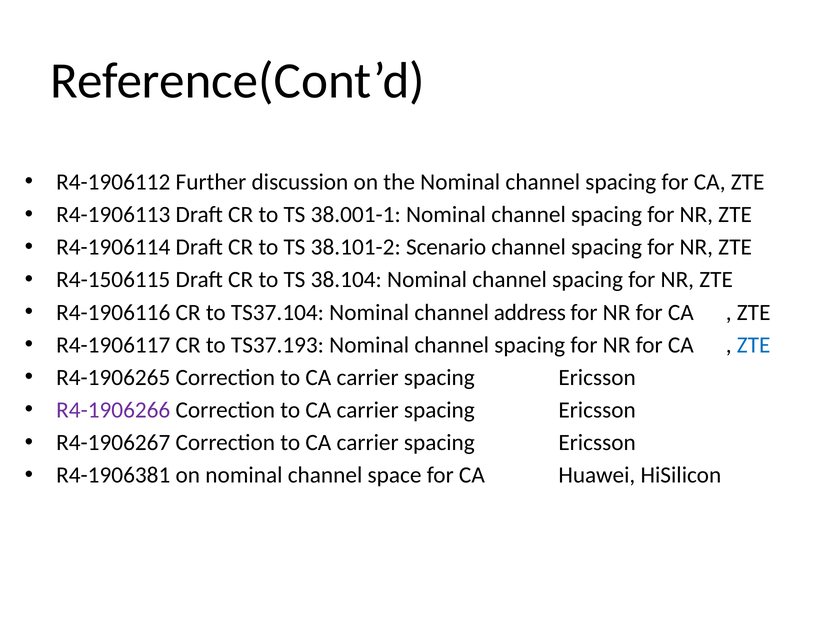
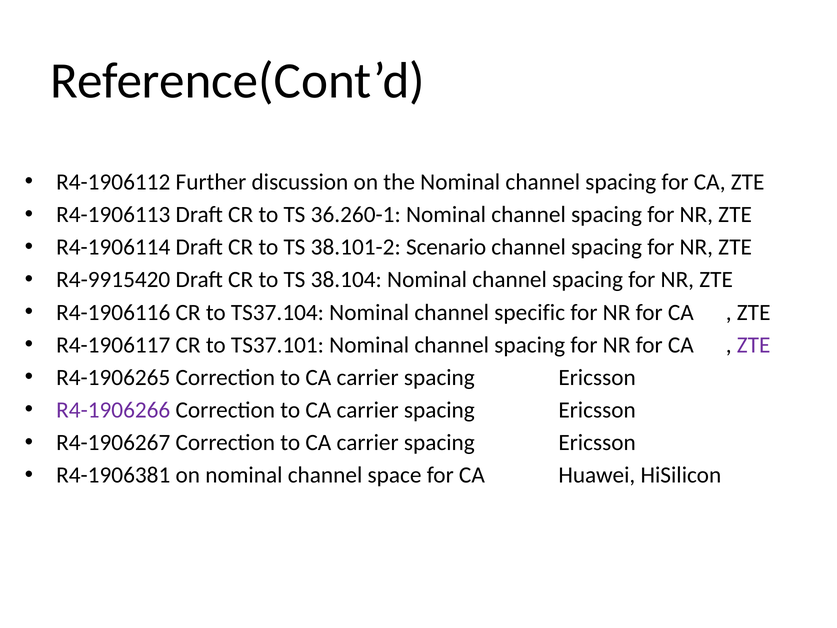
38.001-1: 38.001-1 -> 36.260-1
R4-1506115: R4-1506115 -> R4-9915420
address: address -> specific
TS37.193: TS37.193 -> TS37.101
ZTE at (754, 345) colour: blue -> purple
